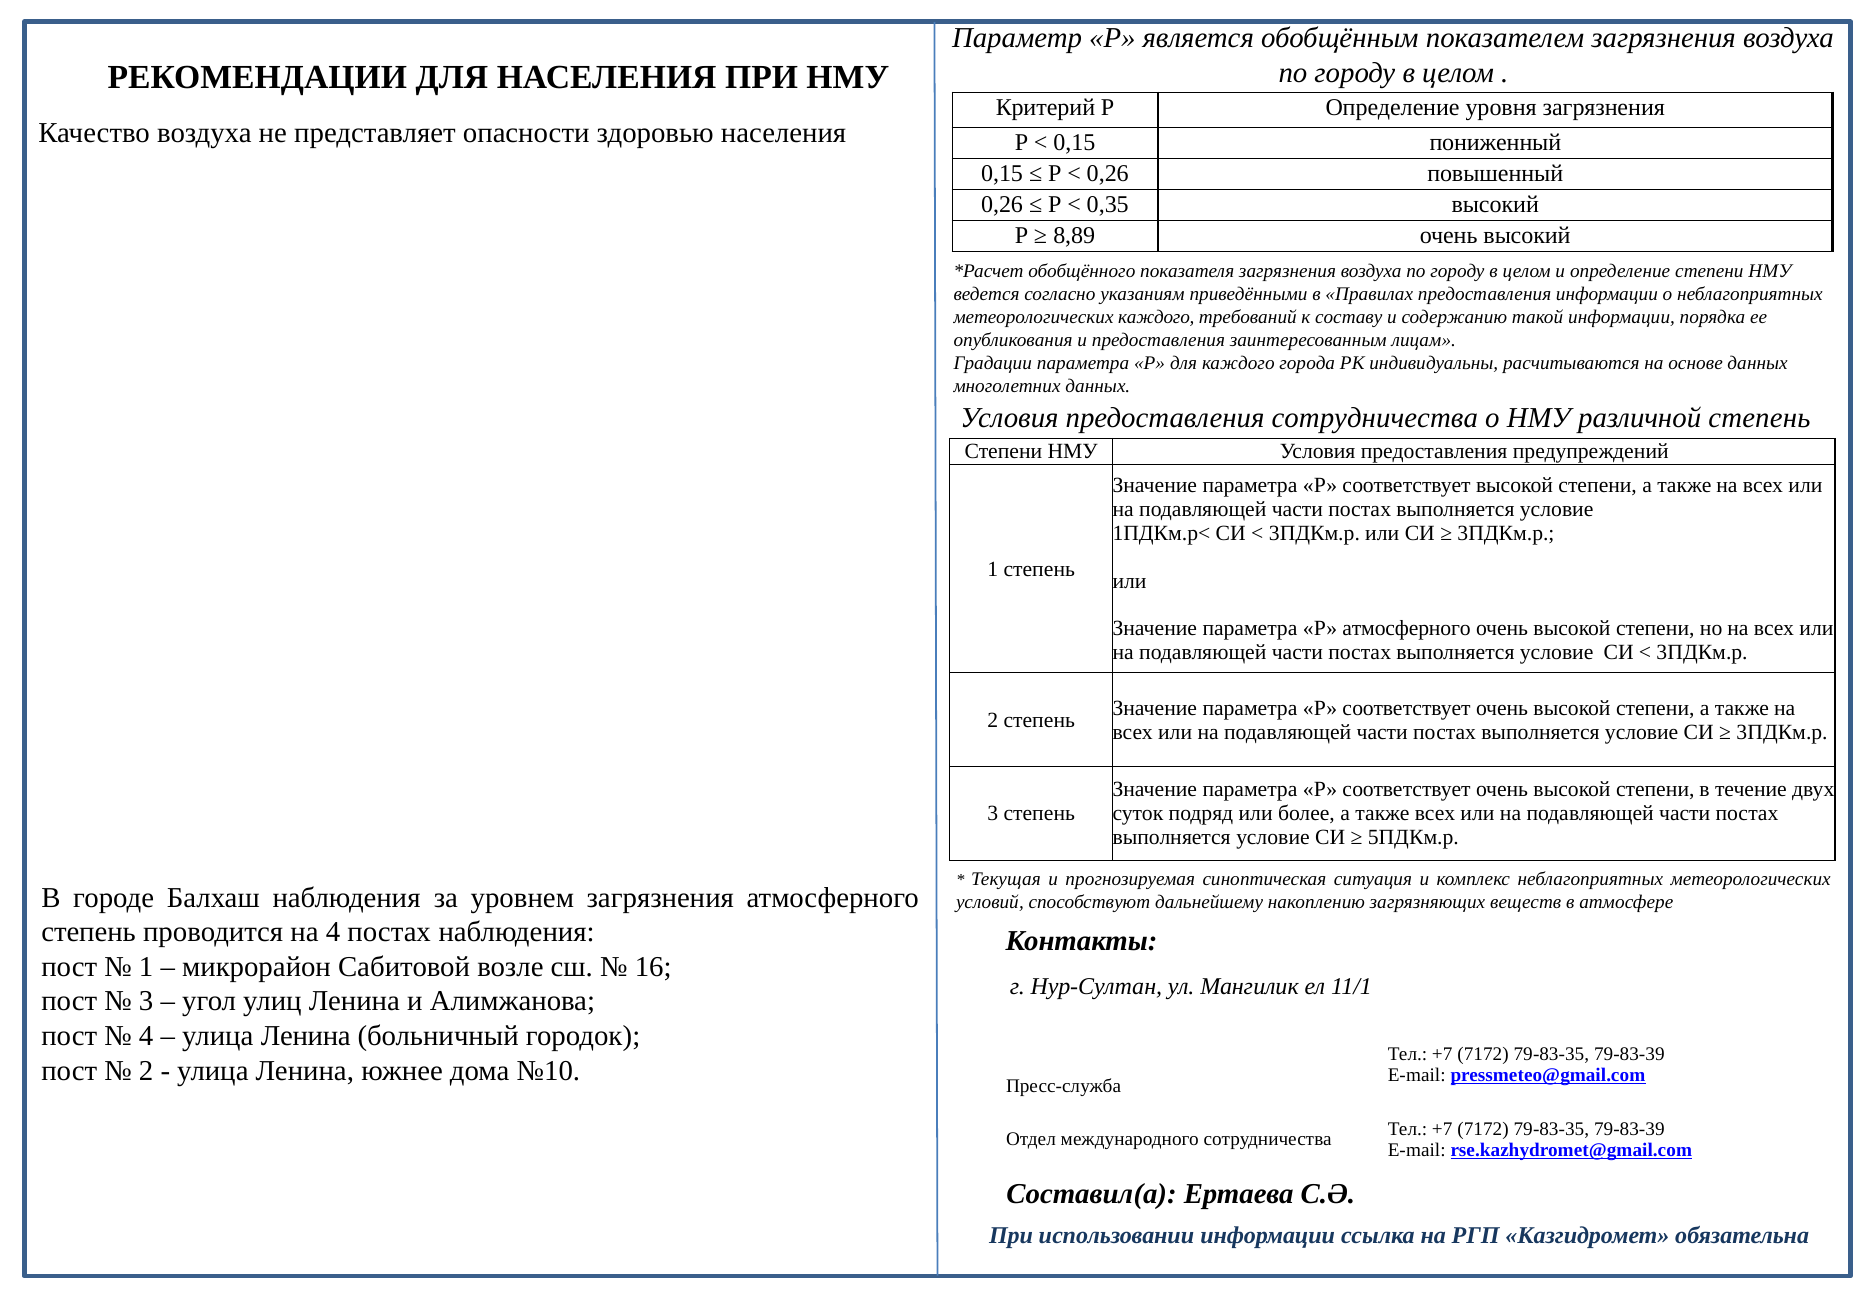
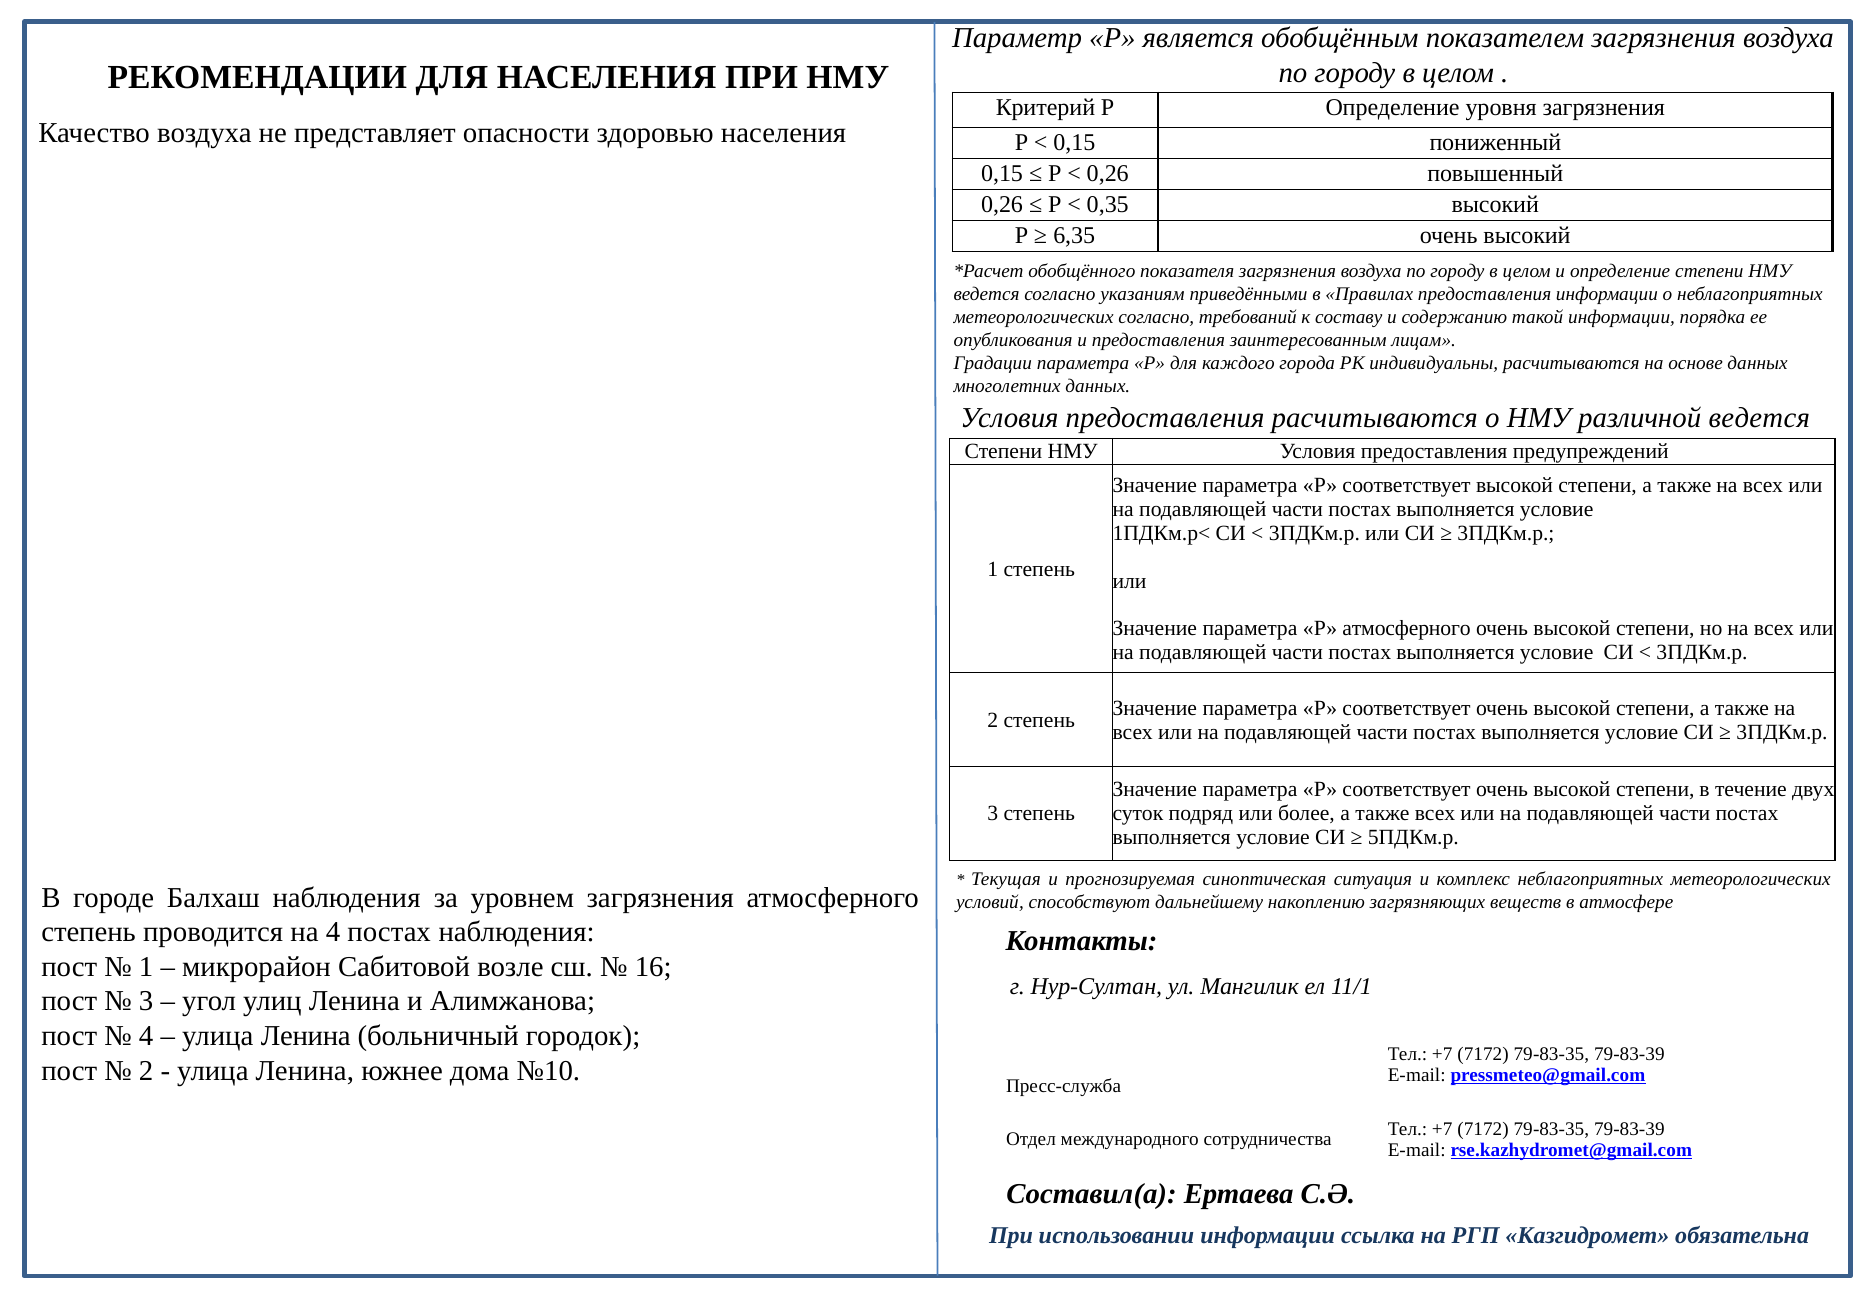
8,89: 8,89 -> 6,35
метеорологических каждого: каждого -> согласно
предоставления сотрудничества: сотрудничества -> расчитываются
различной степень: степень -> ведется
